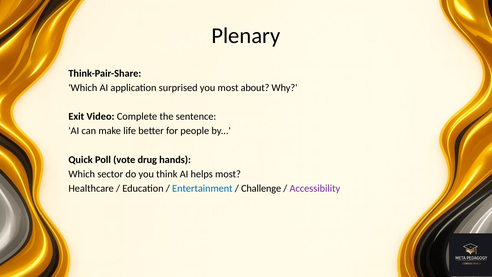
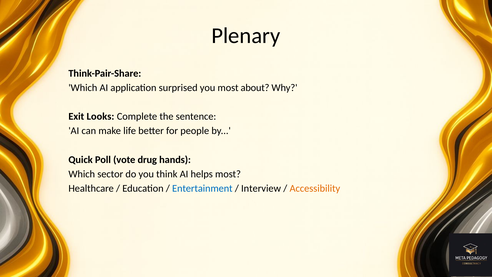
Video: Video -> Looks
Challenge: Challenge -> Interview
Accessibility colour: purple -> orange
